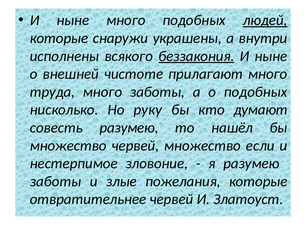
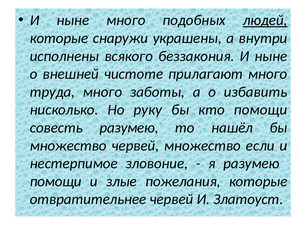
беззакония underline: present -> none
о подобных: подобных -> избавить
кто думают: думают -> помощи
заботы at (56, 181): заботы -> помощи
